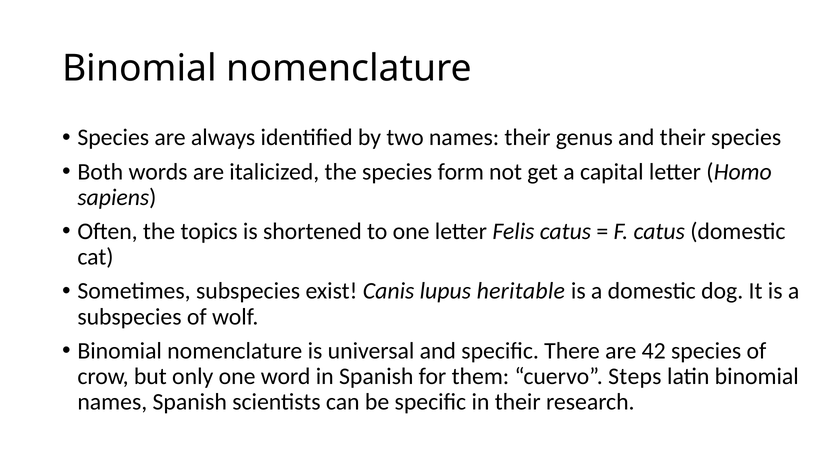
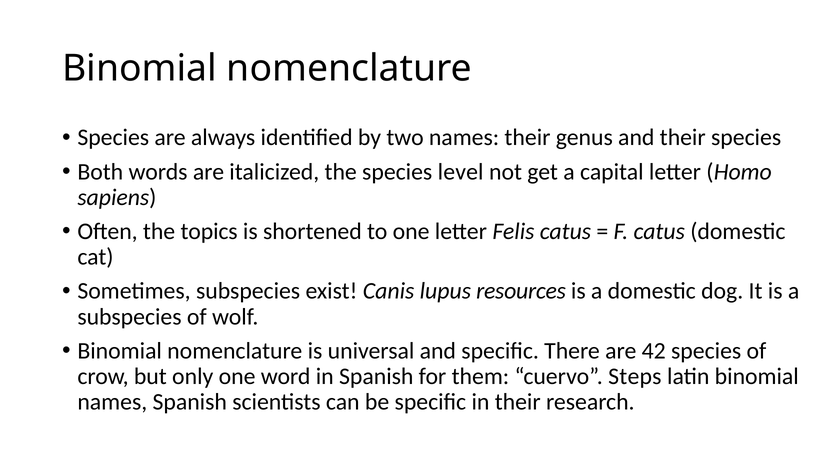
form: form -> level
heritable: heritable -> resources
